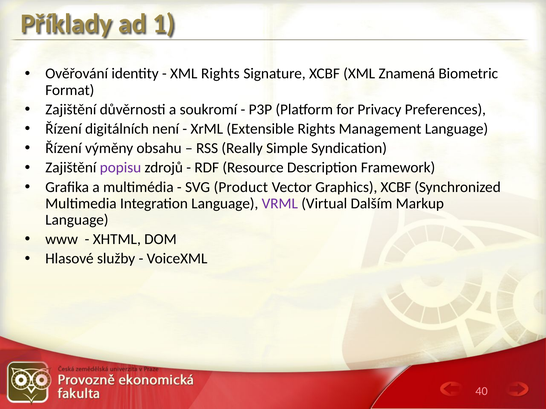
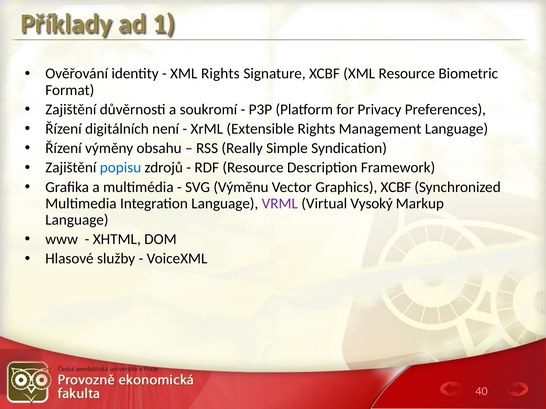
XML Znamená: Znamená -> Resource
popisu colour: purple -> blue
Product: Product -> Výměnu
Dalším: Dalším -> Vysoký
